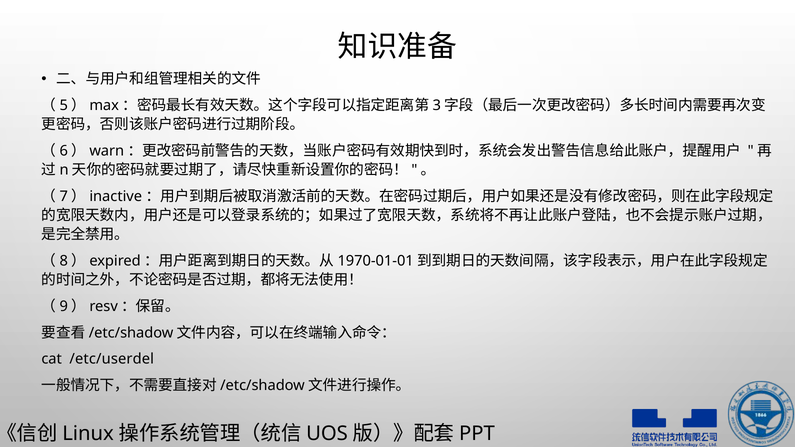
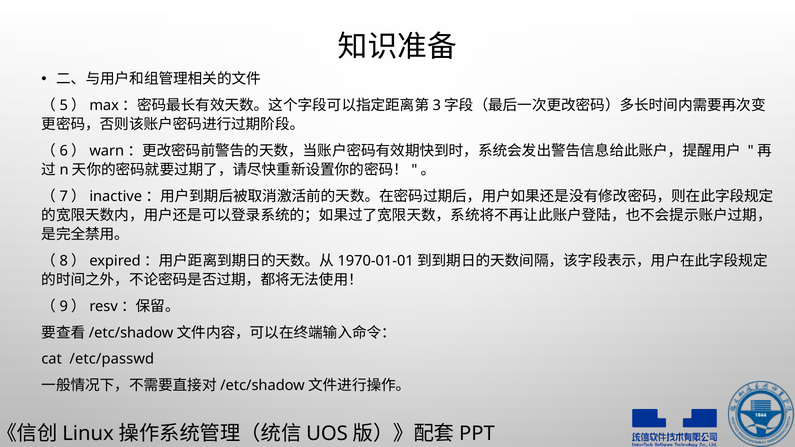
/etc/userdel: /etc/userdel -> /etc/passwd
